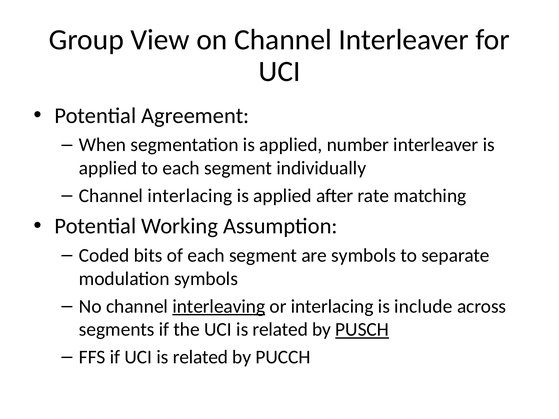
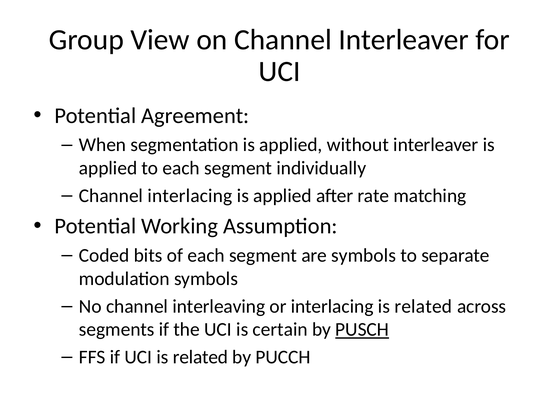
number: number -> without
interleaving underline: present -> none
interlacing is include: include -> related
the UCI is related: related -> certain
